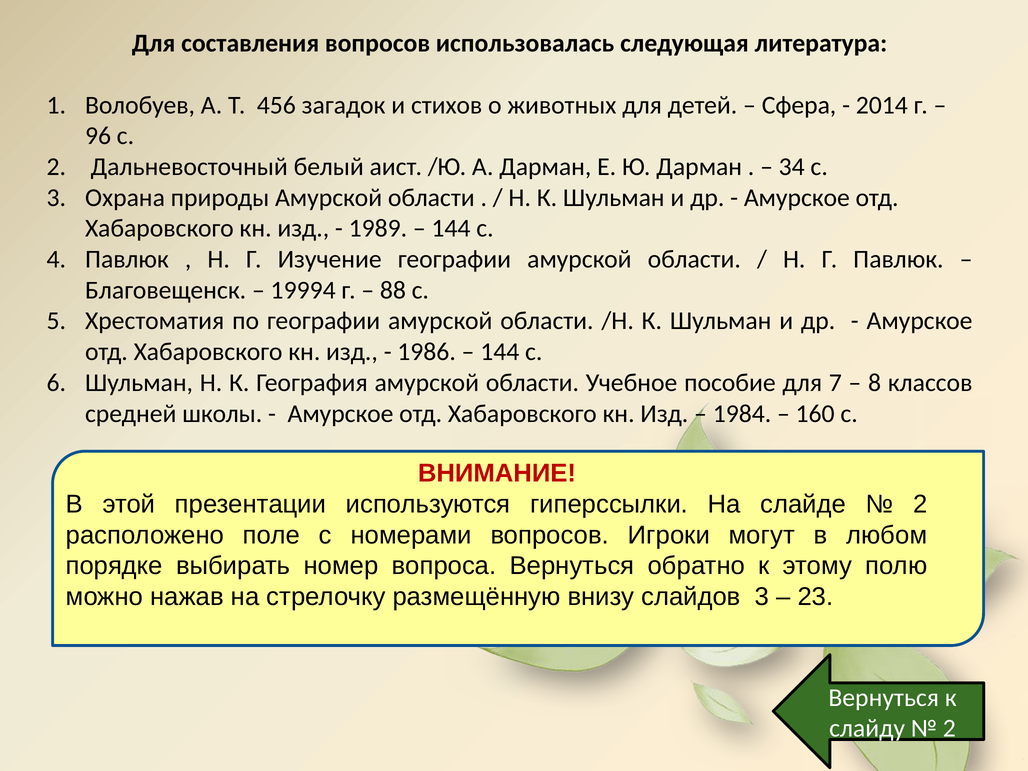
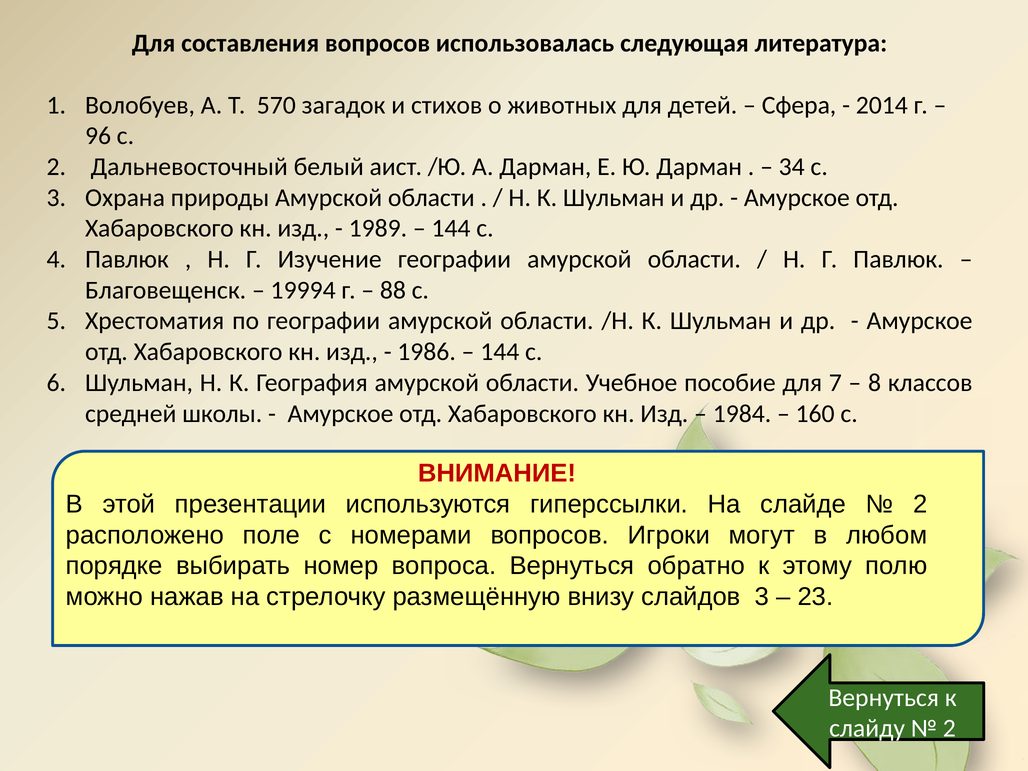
456: 456 -> 570
